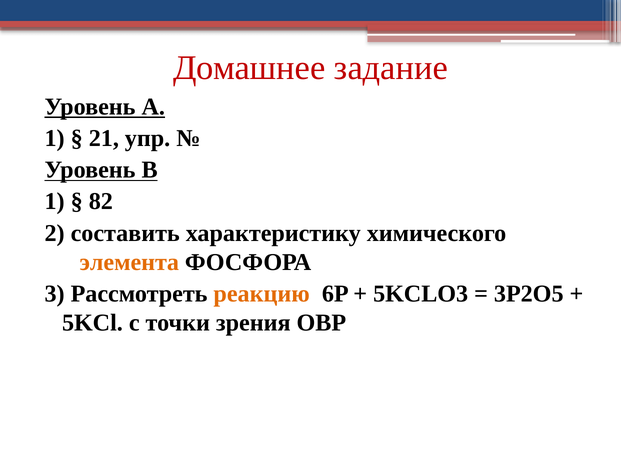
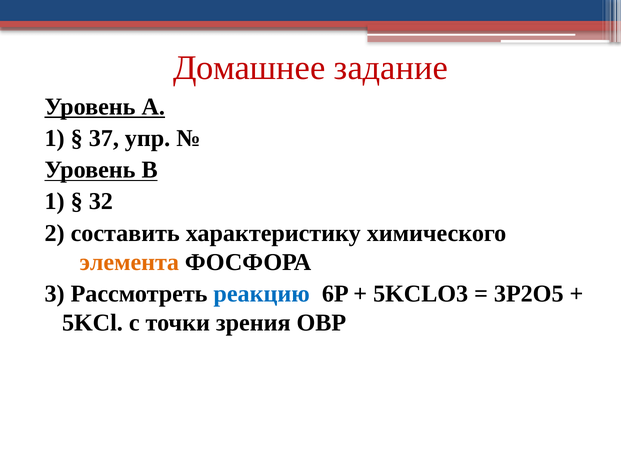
21: 21 -> 37
82: 82 -> 32
реакцию colour: orange -> blue
